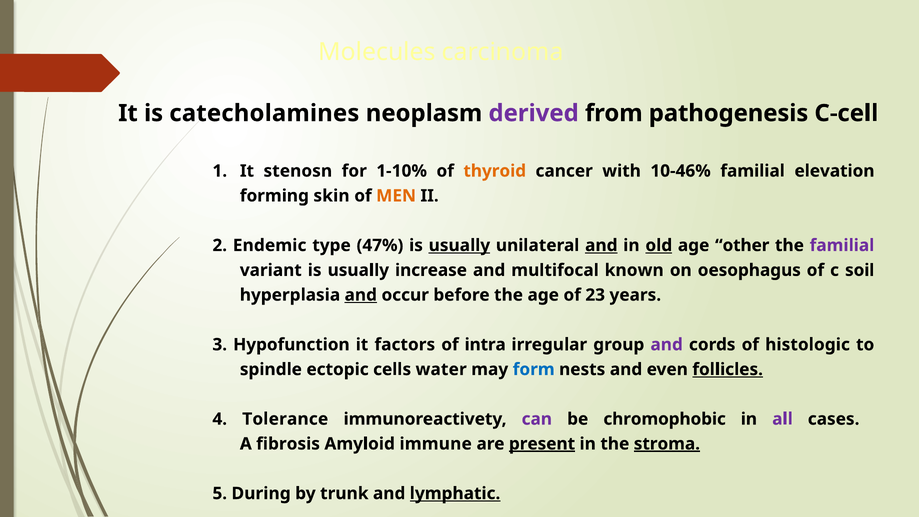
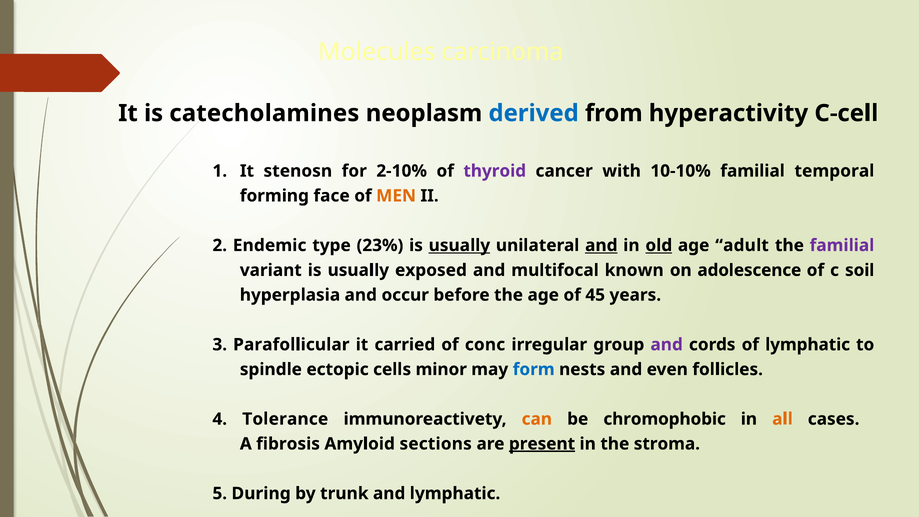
derived colour: purple -> blue
pathogenesis: pathogenesis -> hyperactivity
1-10%: 1-10% -> 2-10%
thyroid colour: orange -> purple
10-46%: 10-46% -> 10-10%
elevation: elevation -> temporal
skin: skin -> face
47%: 47% -> 23%
other: other -> adult
increase: increase -> exposed
oesophagus: oesophagus -> adolescence
and at (361, 295) underline: present -> none
23: 23 -> 45
Hypofunction: Hypofunction -> Parafollicular
factors: factors -> carried
intra: intra -> conc
of histologic: histologic -> lymphatic
water: water -> minor
follicles underline: present -> none
can colour: purple -> orange
all colour: purple -> orange
immune: immune -> sections
stroma underline: present -> none
lymphatic at (455, 493) underline: present -> none
